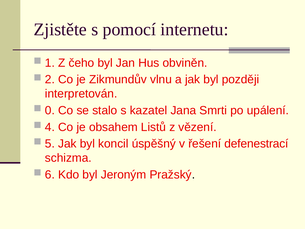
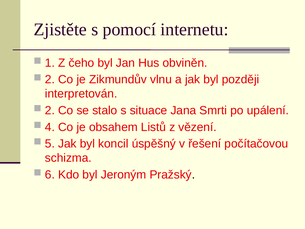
0 at (50, 110): 0 -> 2
kazatel: kazatel -> situace
defenestrací: defenestrací -> počítačovou
